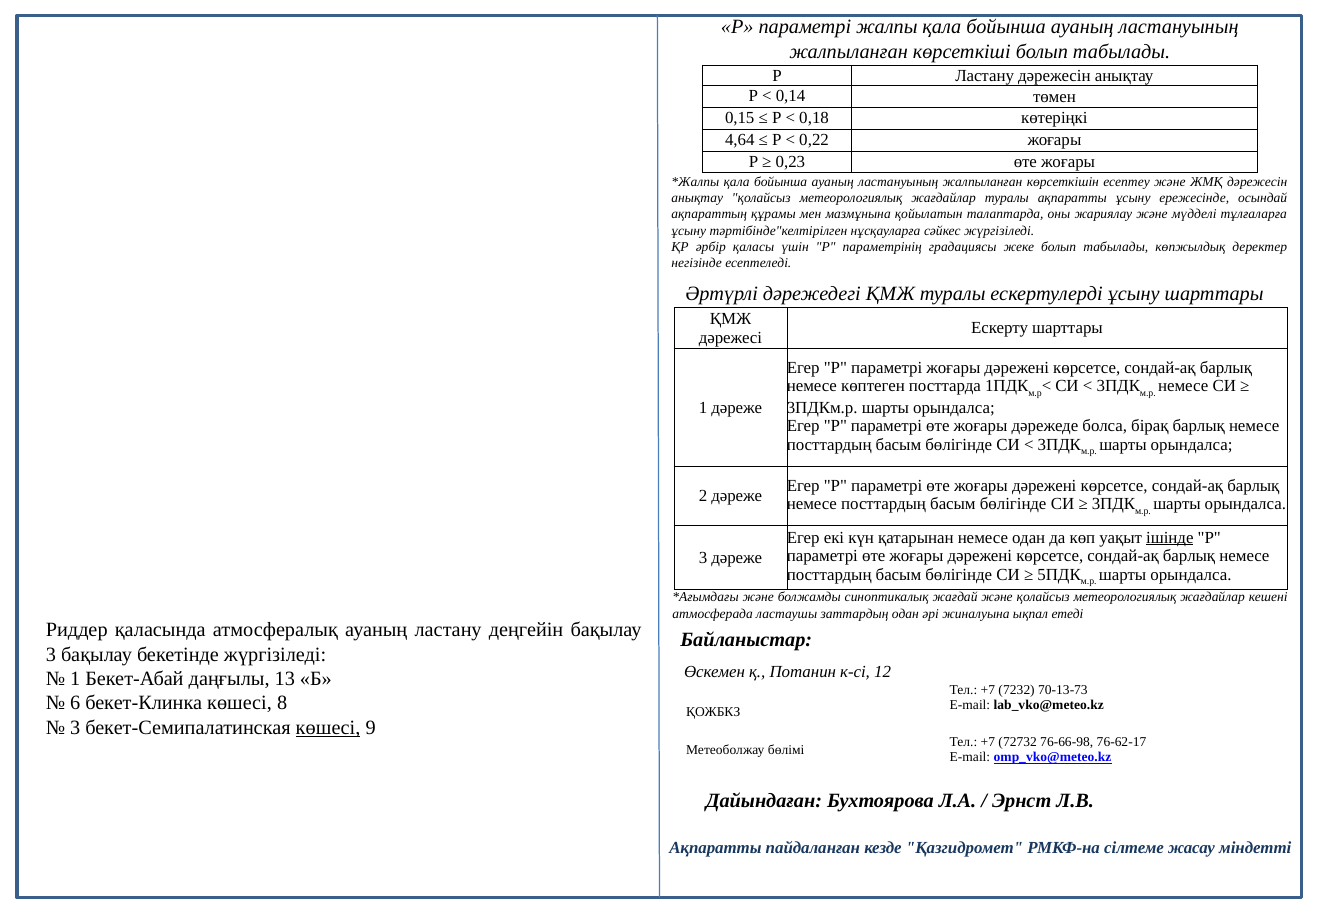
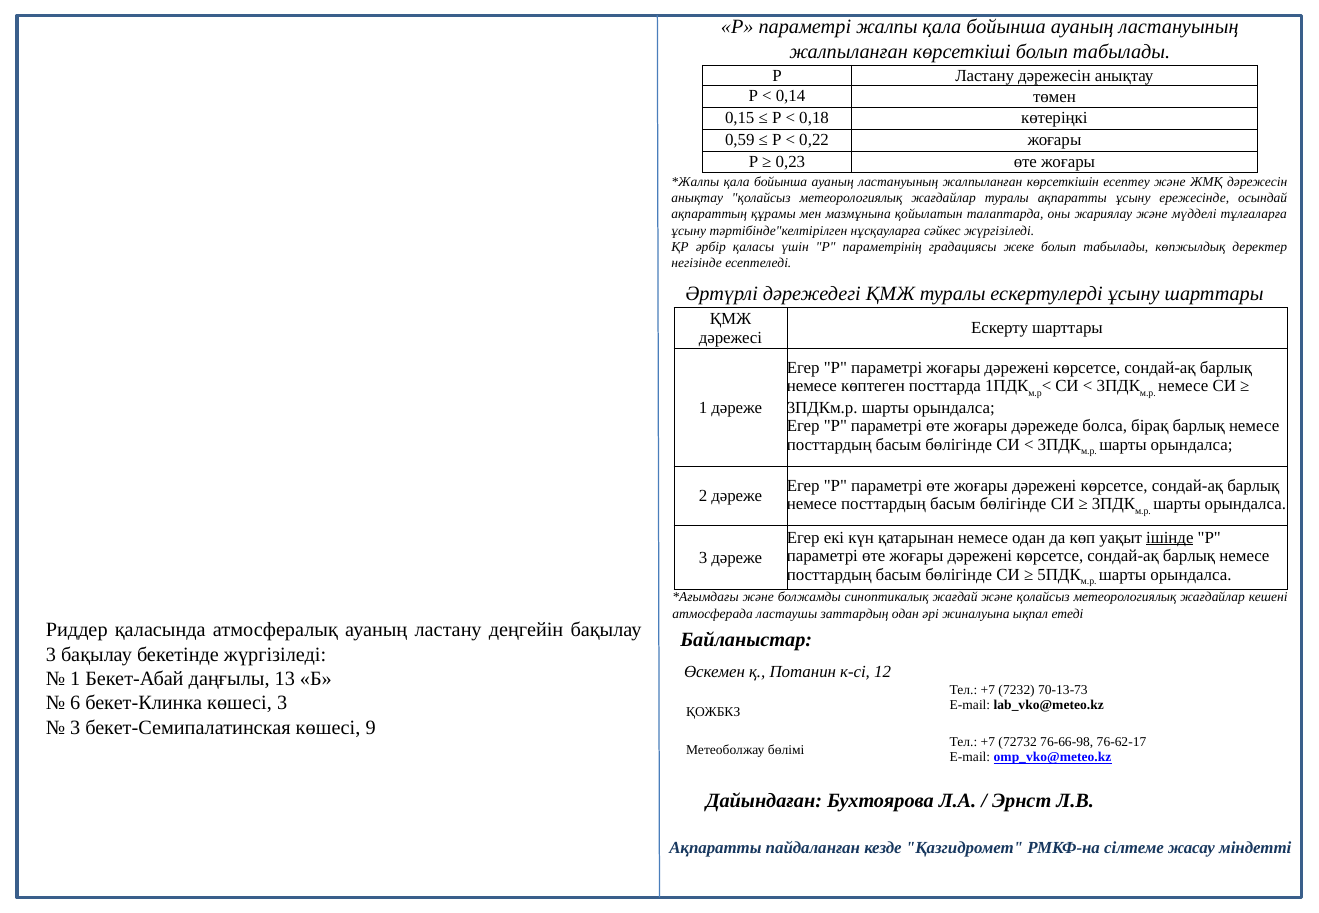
4,64: 4,64 -> 0,59
көшесі 8: 8 -> 3
көшесі at (328, 728) underline: present -> none
